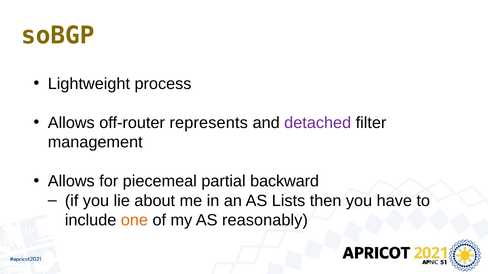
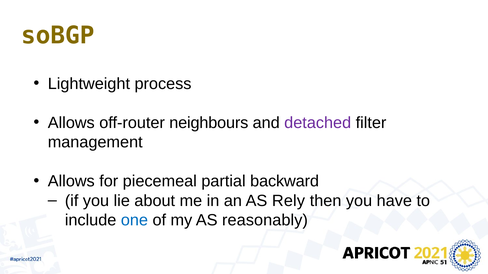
represents: represents -> neighbours
Lists: Lists -> Rely
one colour: orange -> blue
